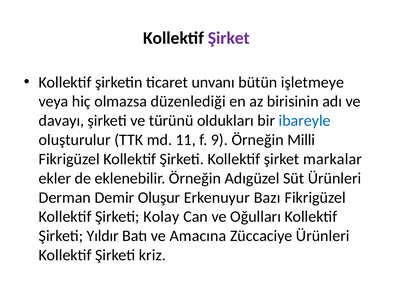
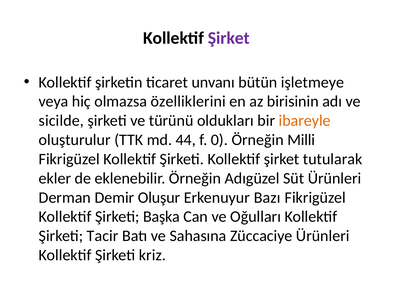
düzenlediği: düzenlediği -> özelliklerini
davayı: davayı -> sicilde
ibareyle colour: blue -> orange
11: 11 -> 44
9: 9 -> 0
markalar: markalar -> tutularak
Kolay: Kolay -> Başka
Yıldır: Yıldır -> Tacir
Amacına: Amacına -> Sahasına
